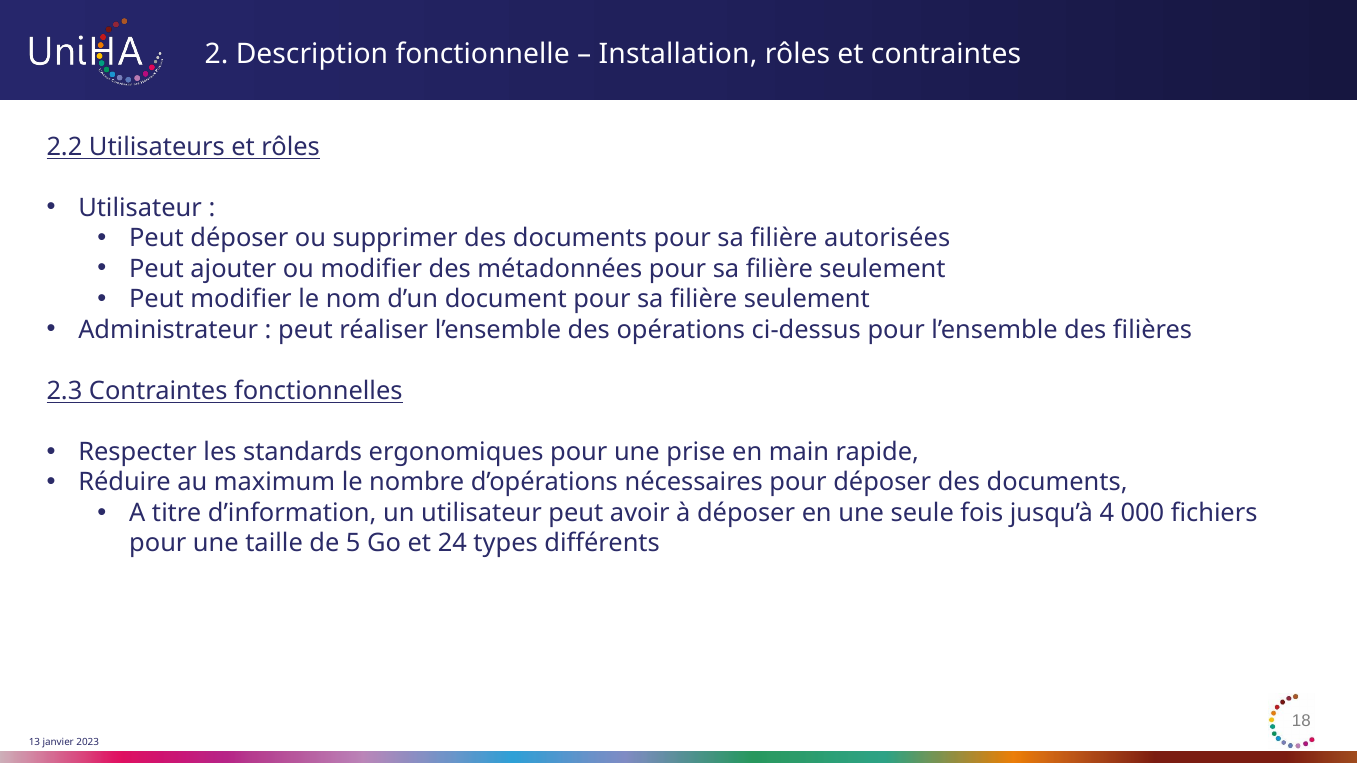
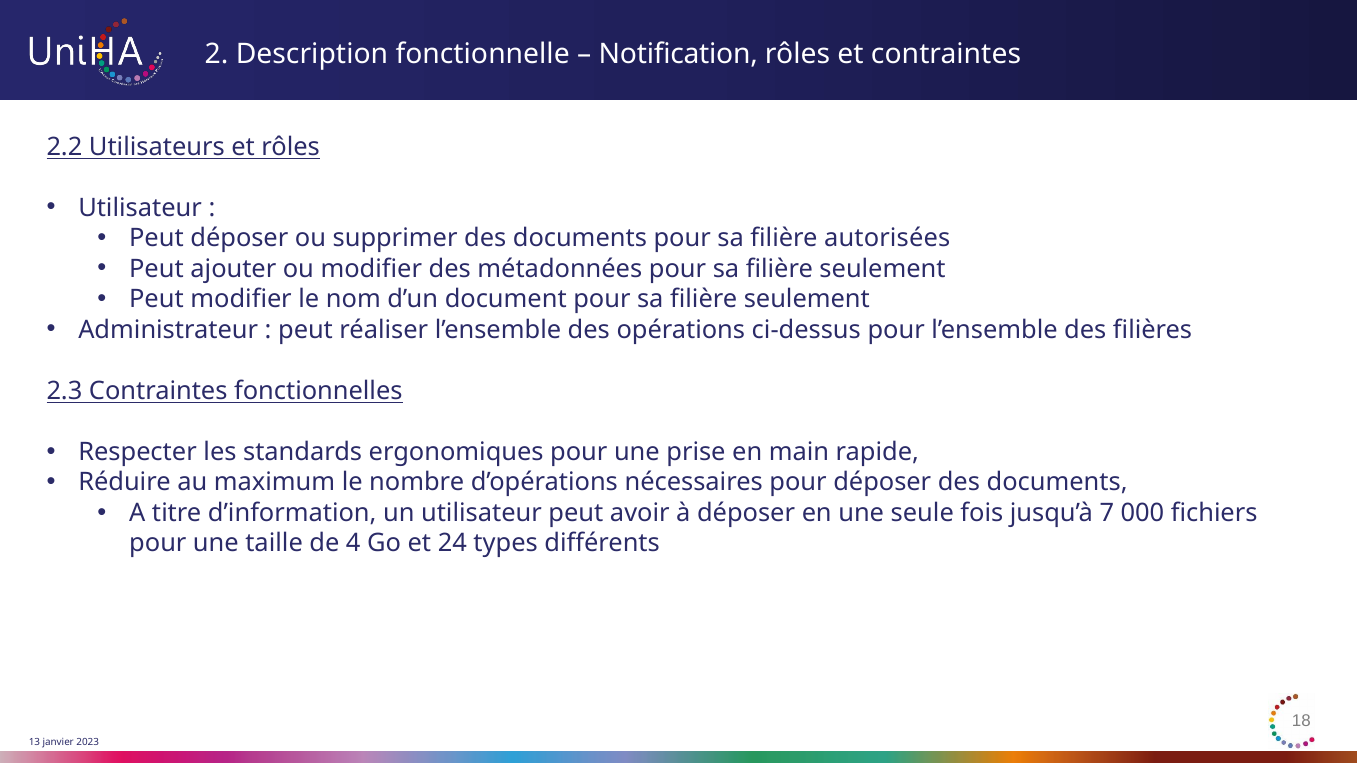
Installation: Installation -> Notification
4: 4 -> 7
5: 5 -> 4
